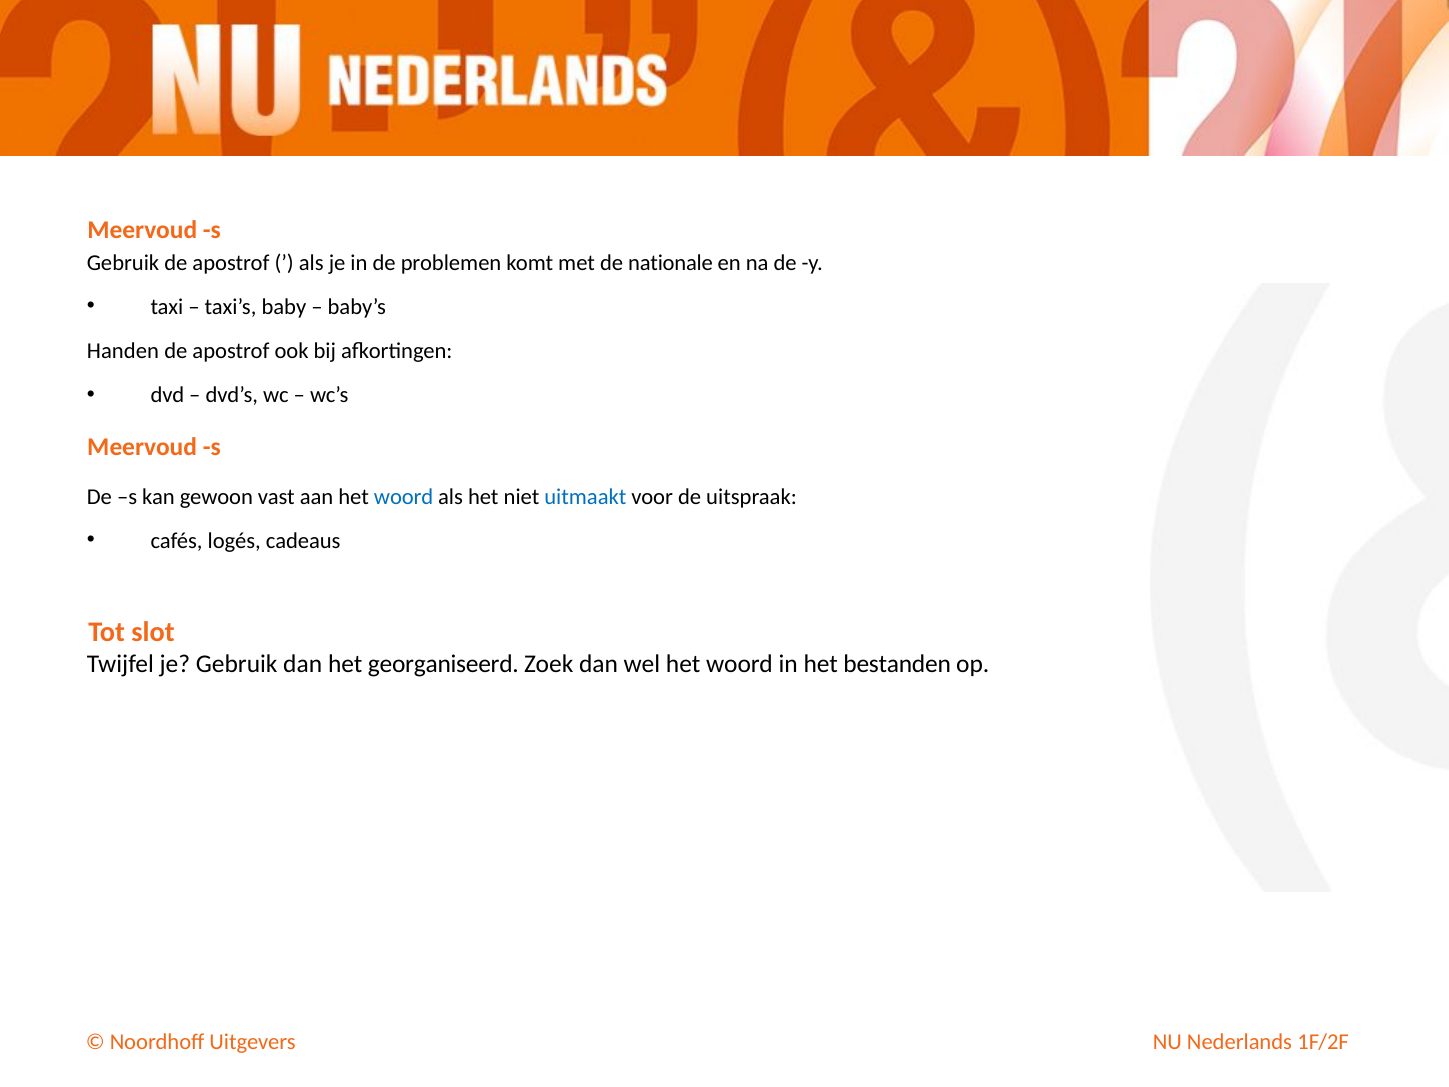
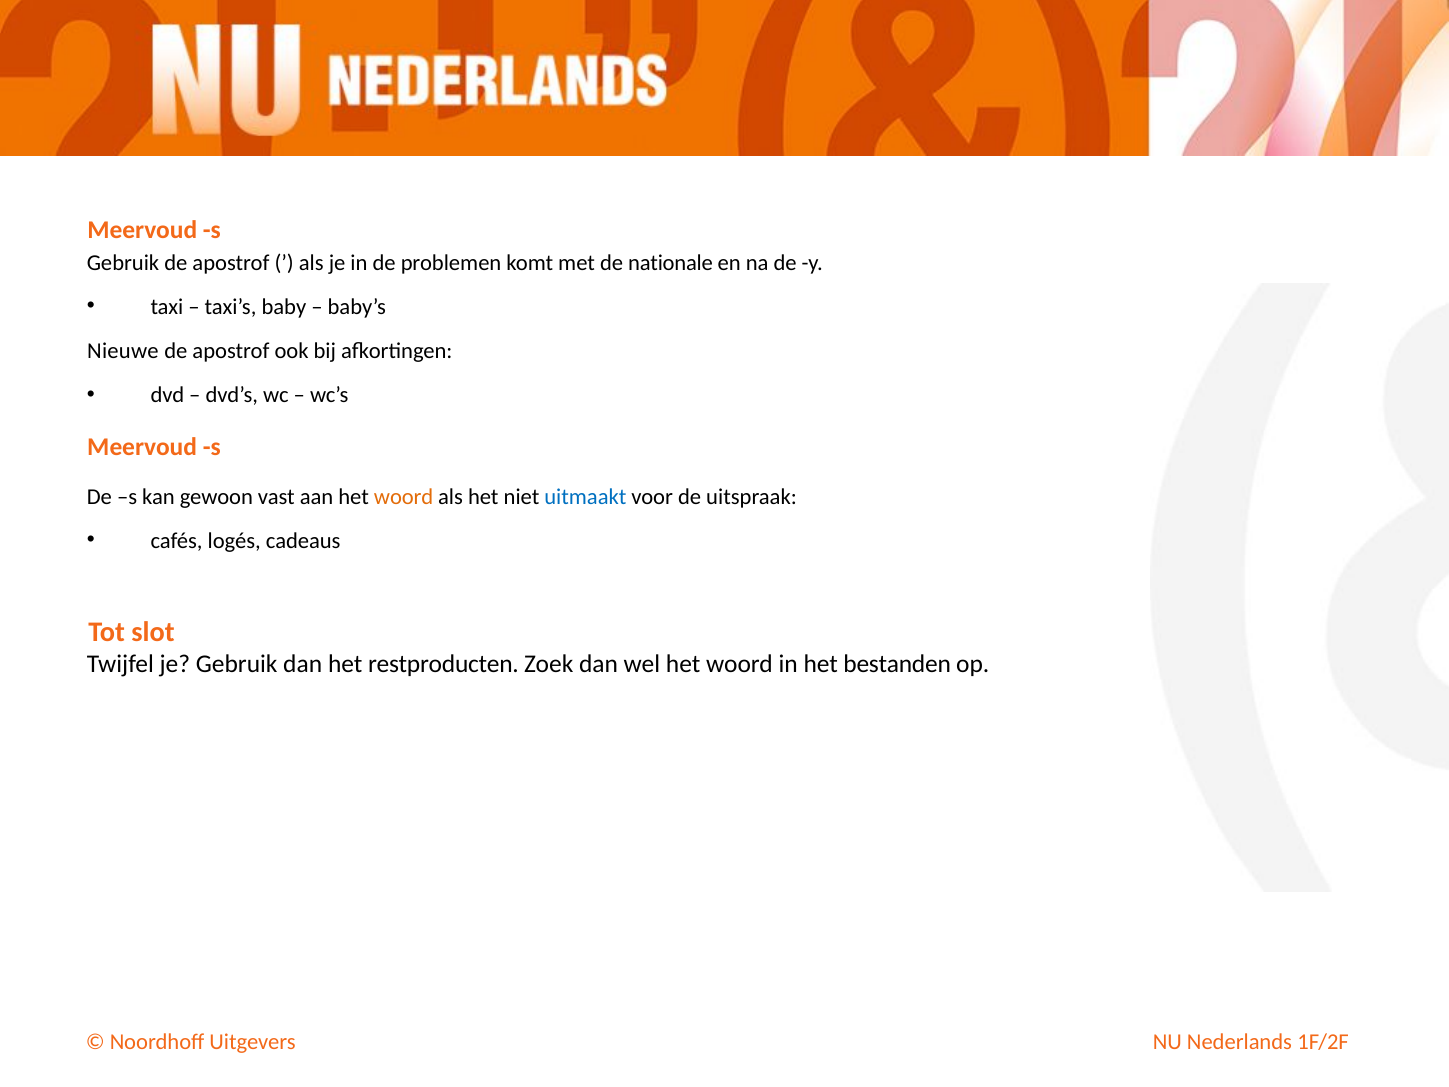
Handen: Handen -> Nieuwe
woord at (404, 496) colour: blue -> orange
georganiseerd: georganiseerd -> restproducten
